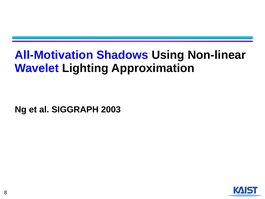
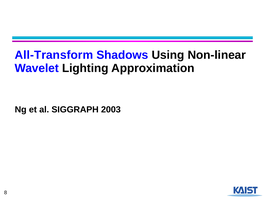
All-Motivation: All-Motivation -> All-Transform
